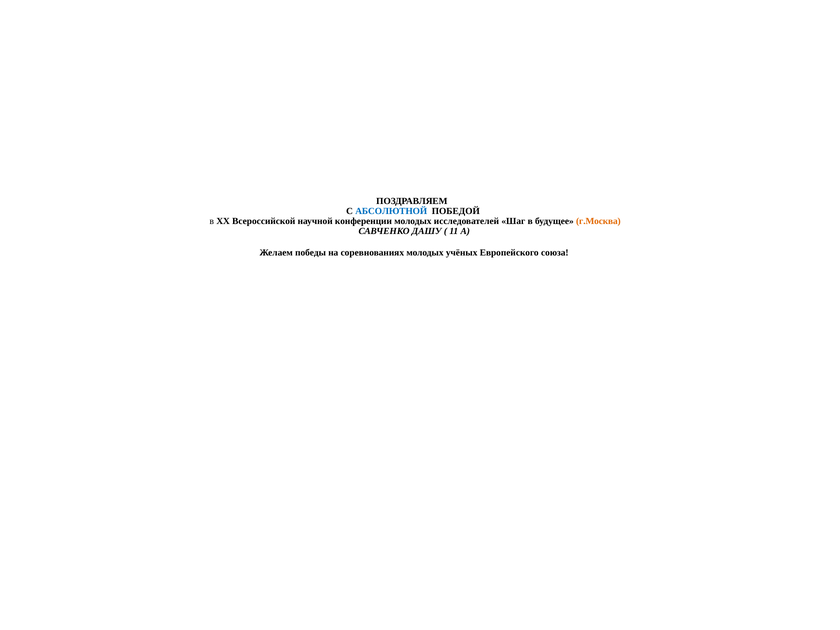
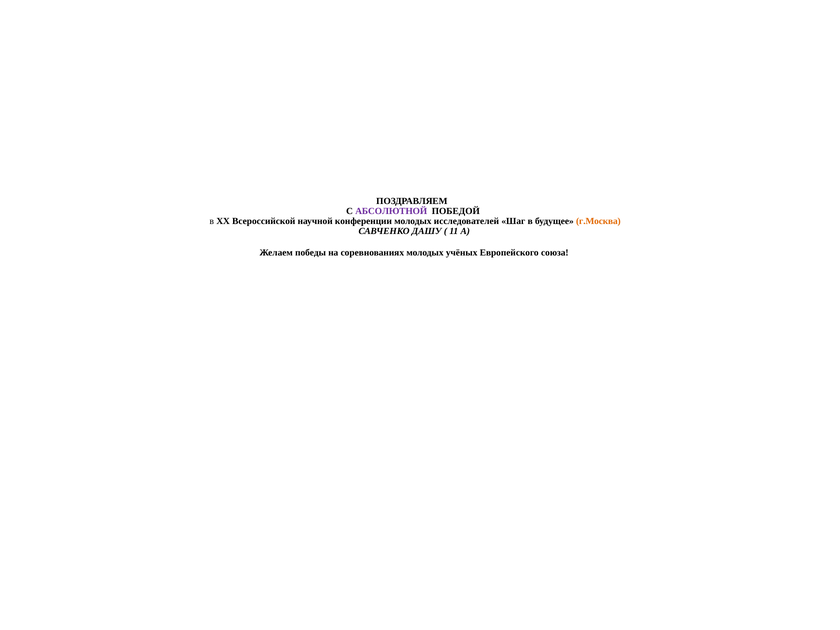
АБСОЛЮТНОЙ colour: blue -> purple
